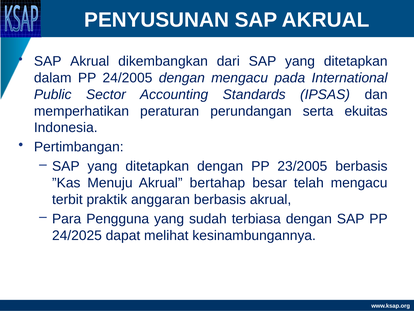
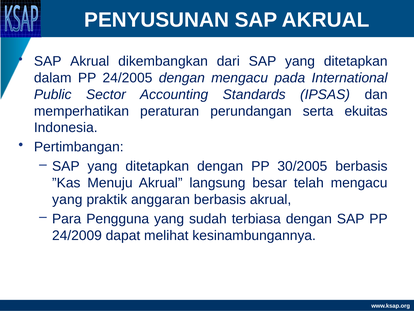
23/2005: 23/2005 -> 30/2005
bertahap: bertahap -> langsung
terbit at (67, 199): terbit -> yang
24/2025: 24/2025 -> 24/2009
